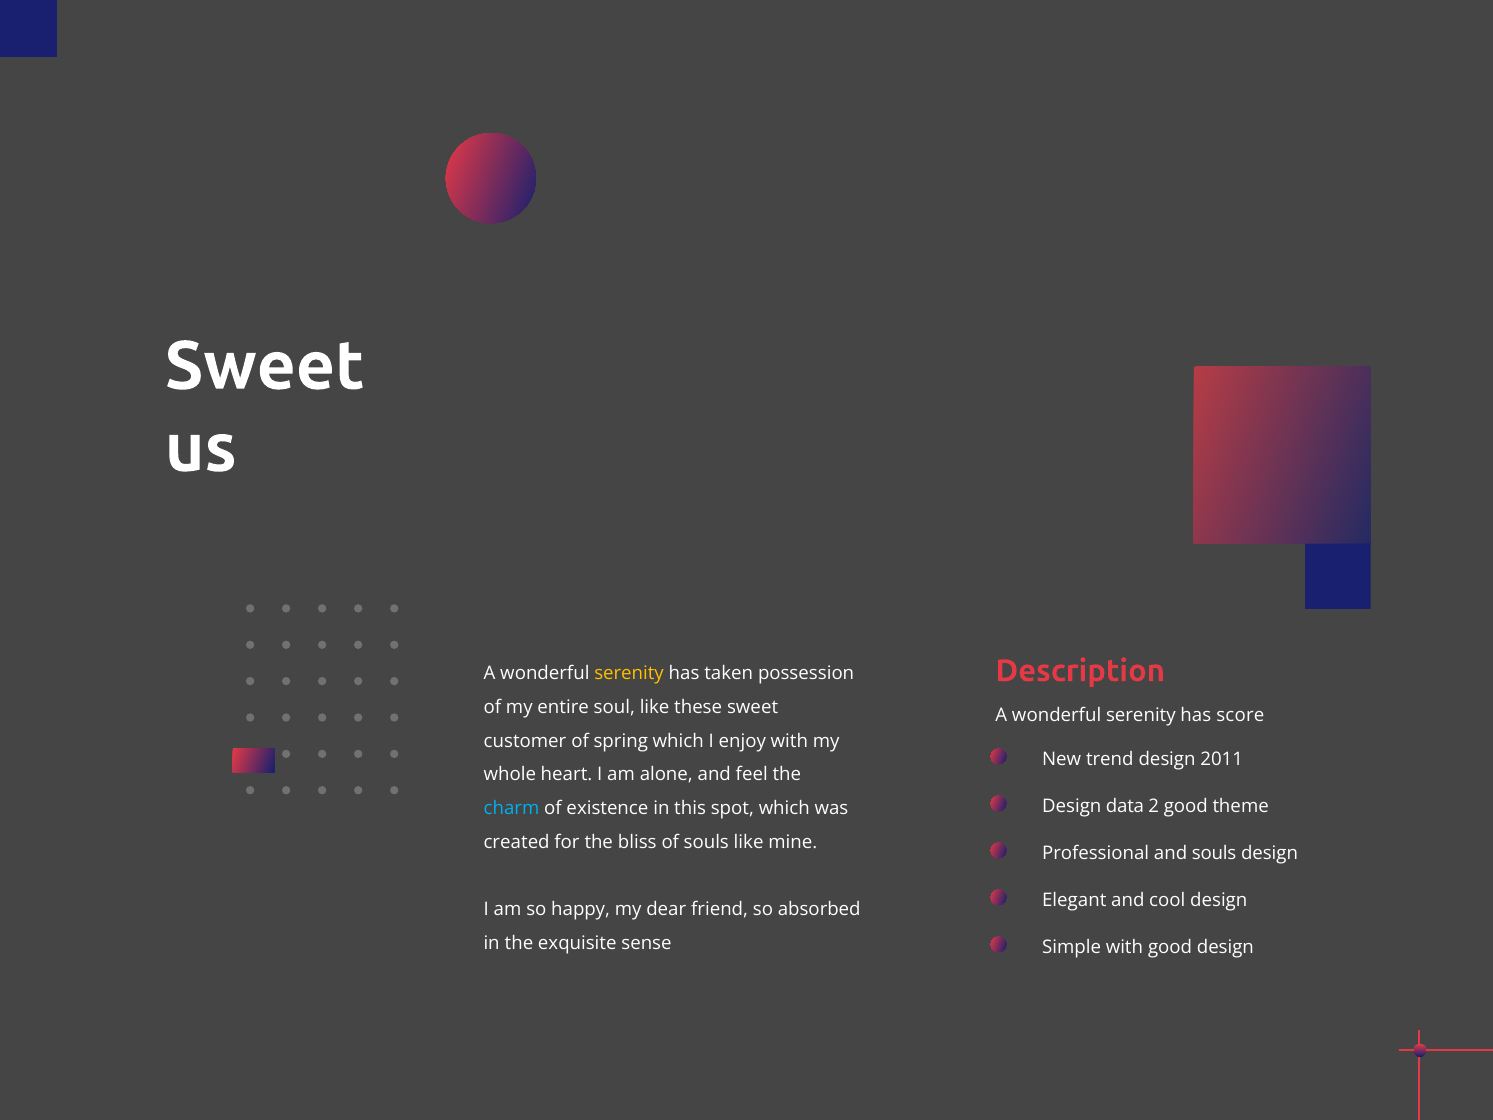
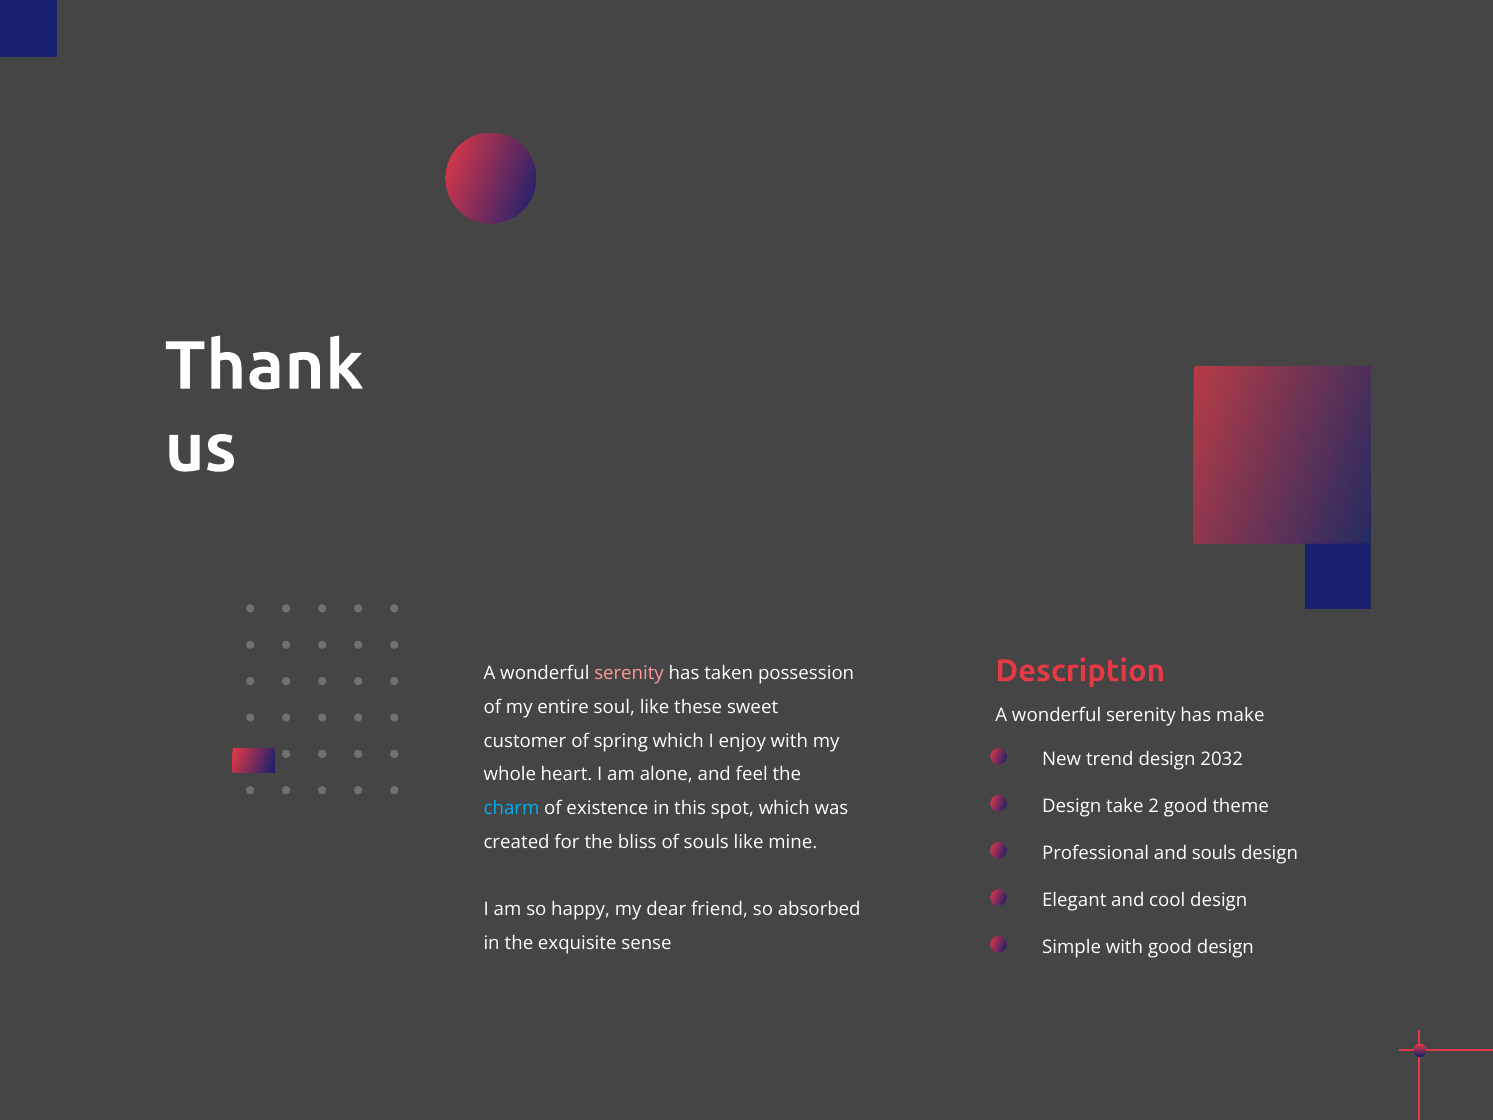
Sweet at (265, 366): Sweet -> Thank
serenity at (629, 674) colour: yellow -> pink
score: score -> make
2011: 2011 -> 2032
data: data -> take
